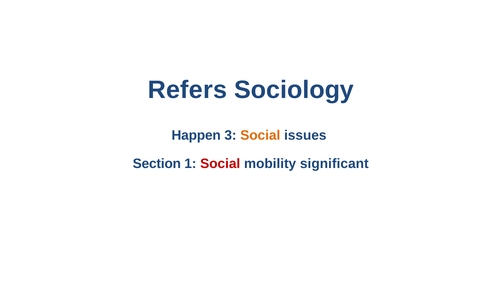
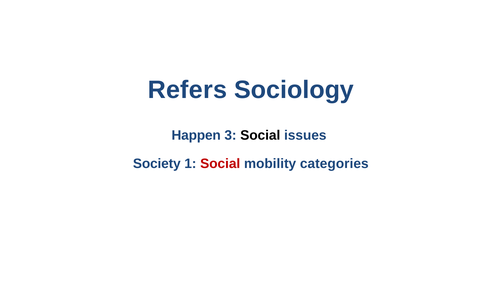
Social at (260, 135) colour: orange -> black
Section: Section -> Society
significant: significant -> categories
